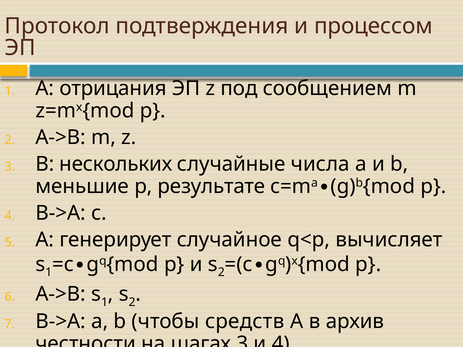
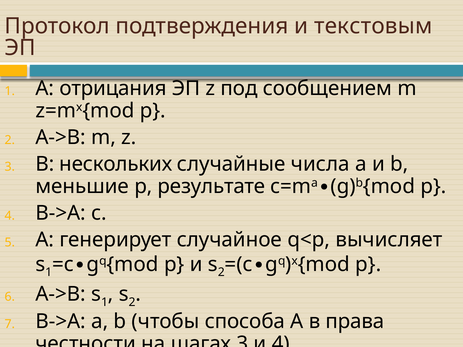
процессом: процессом -> текстовым
средств: средств -> способа
архив: архив -> права
